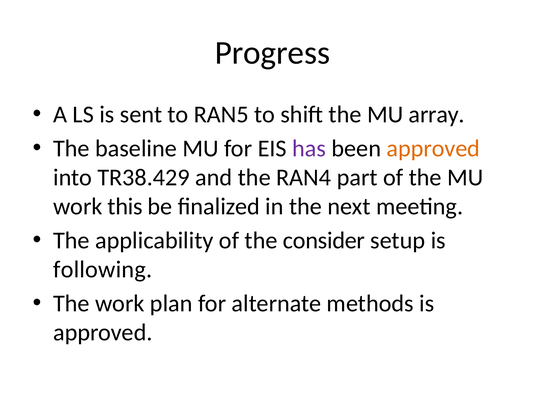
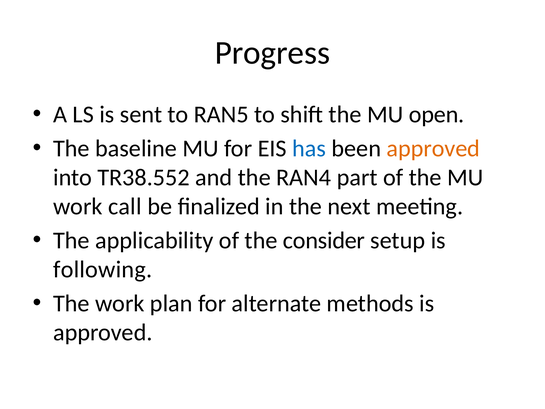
array: array -> open
has colour: purple -> blue
TR38.429: TR38.429 -> TR38.552
this: this -> call
